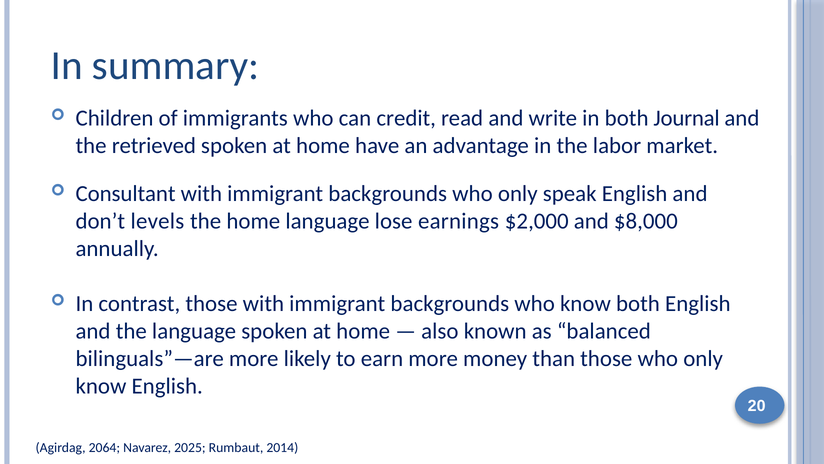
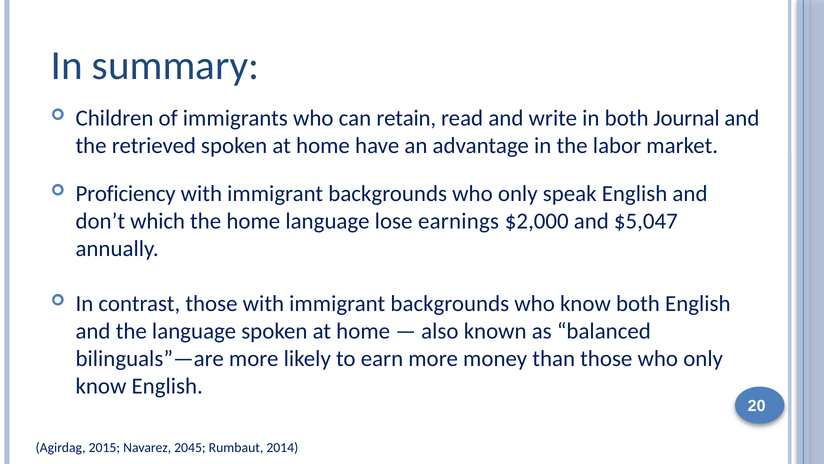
credit: credit -> retain
Consultant: Consultant -> Proficiency
levels: levels -> which
$8,000: $8,000 -> $5,047
2064: 2064 -> 2015
2025: 2025 -> 2045
